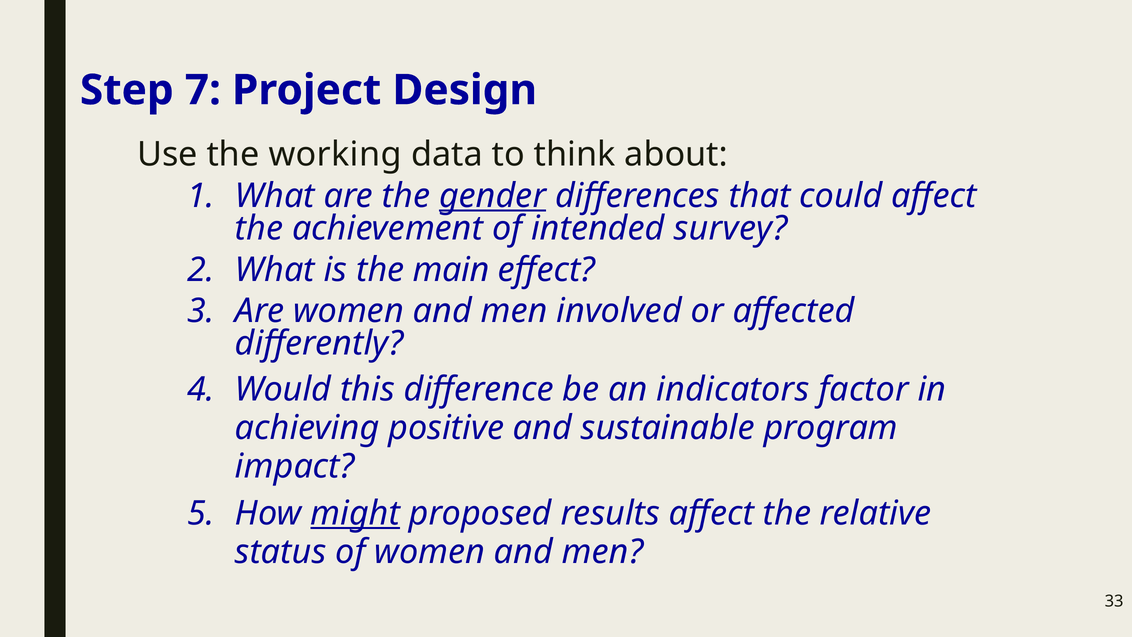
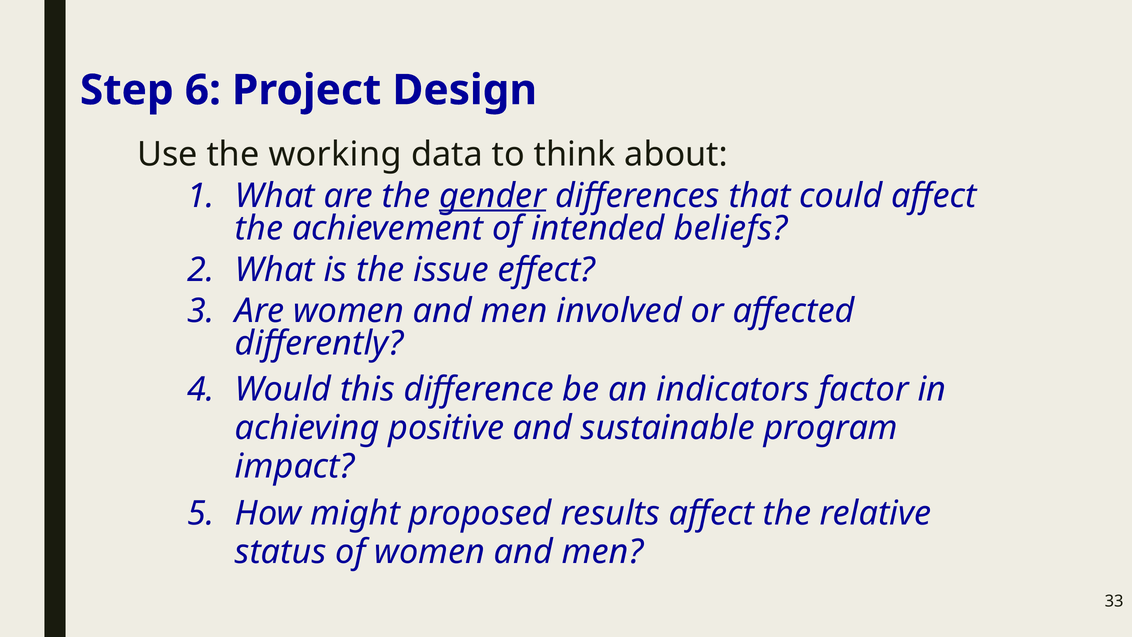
7: 7 -> 6
survey: survey -> beliefs
main: main -> issue
might underline: present -> none
